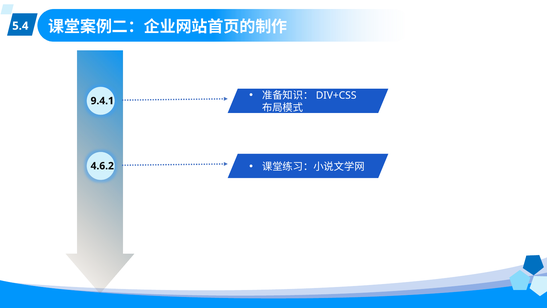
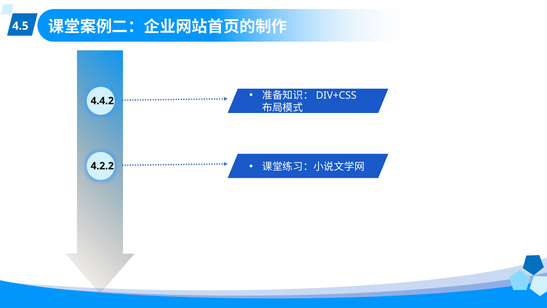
5.4: 5.4 -> 4.5
9.4.1: 9.4.1 -> 4.4.2
4.6.2: 4.6.2 -> 4.2.2
